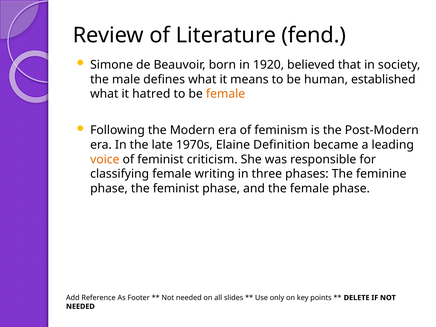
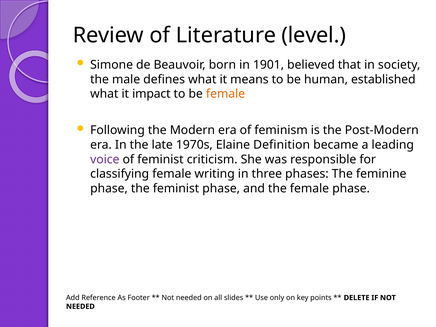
fend: fend -> level
1920: 1920 -> 1901
hatred: hatred -> impact
voice colour: orange -> purple
